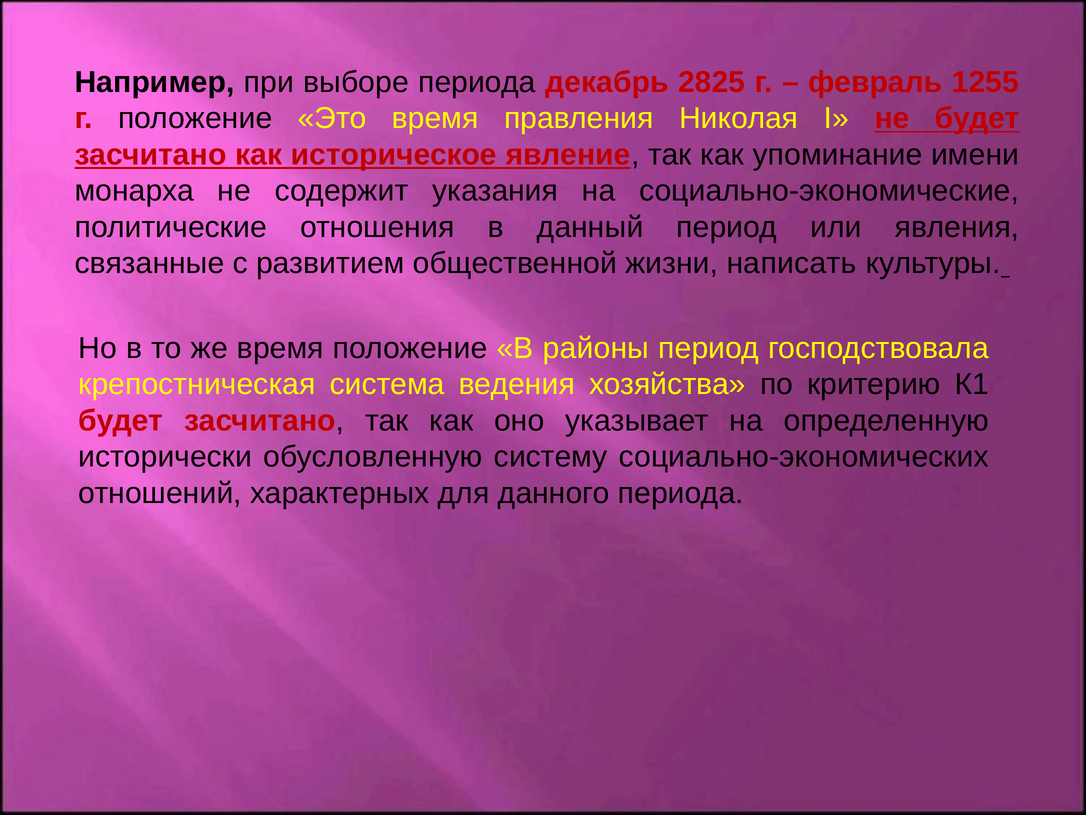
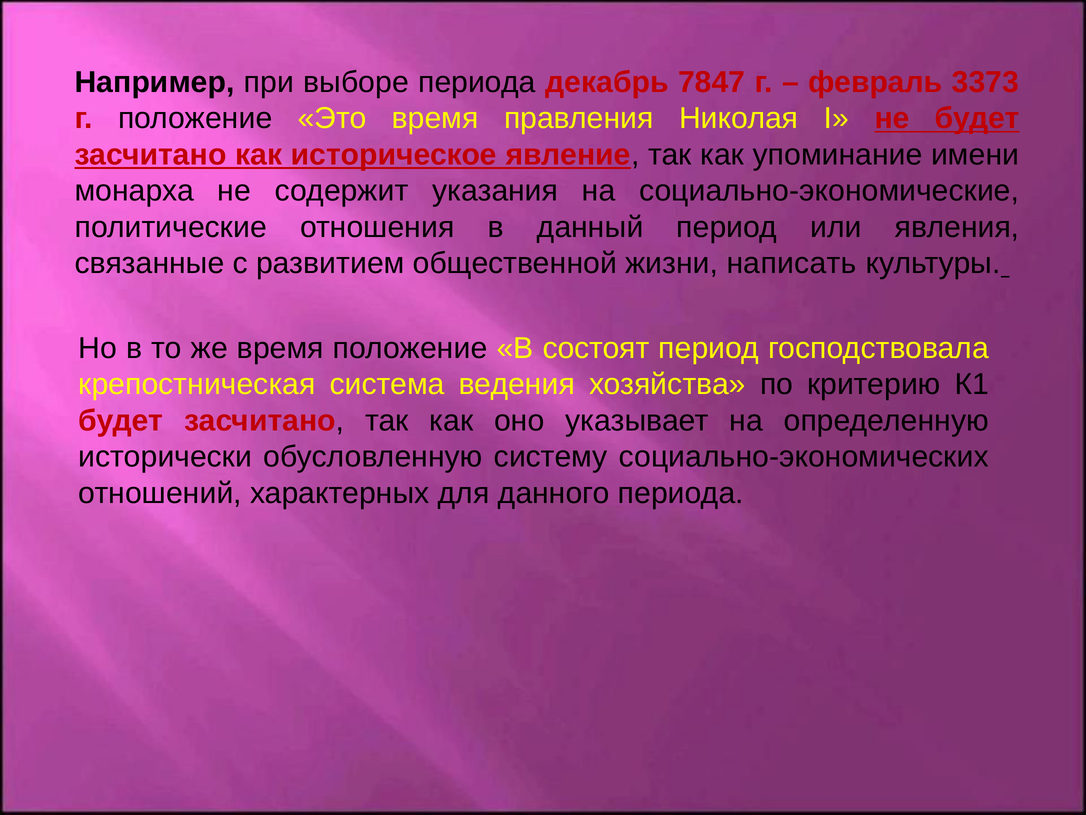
2825: 2825 -> 7847
1255: 1255 -> 3373
районы: районы -> состоят
